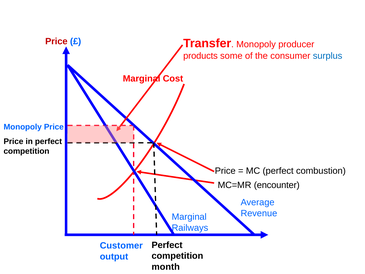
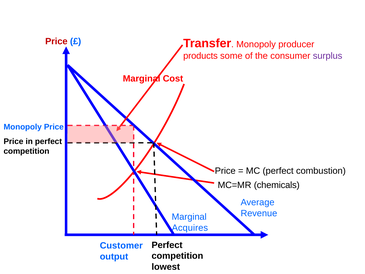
surplus colour: blue -> purple
encounter: encounter -> chemicals
Railways: Railways -> Acquires
month: month -> lowest
